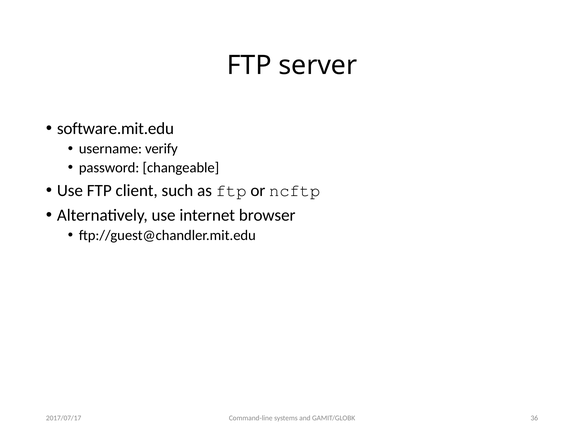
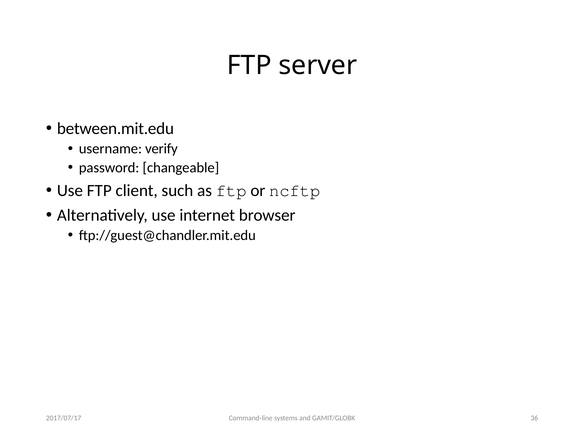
software.mit.edu: software.mit.edu -> between.mit.edu
